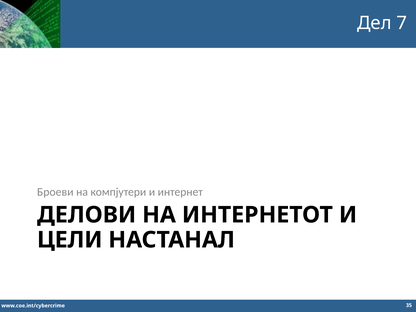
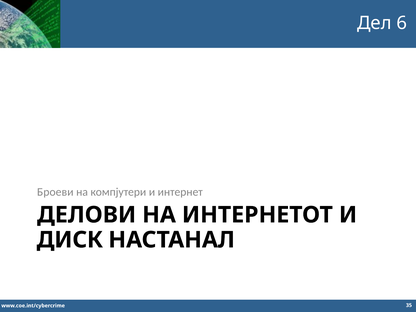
7: 7 -> 6
ЦЕЛИ: ЦЕЛИ -> ДИСК
